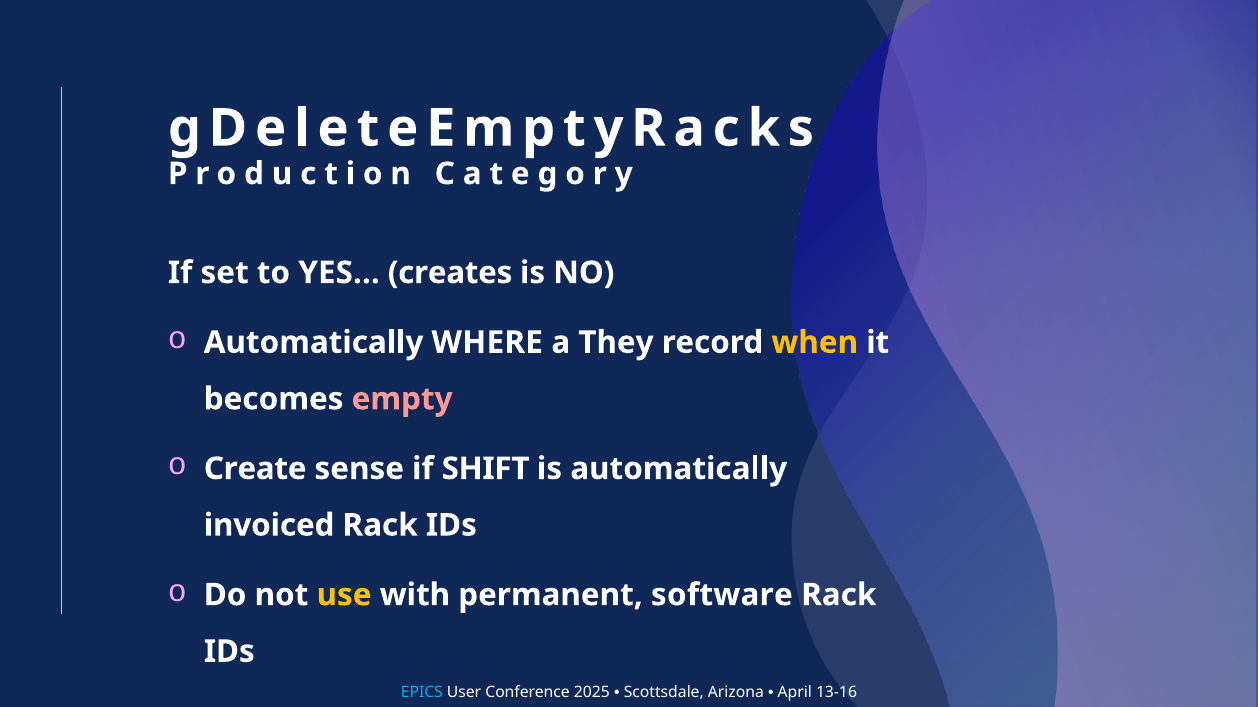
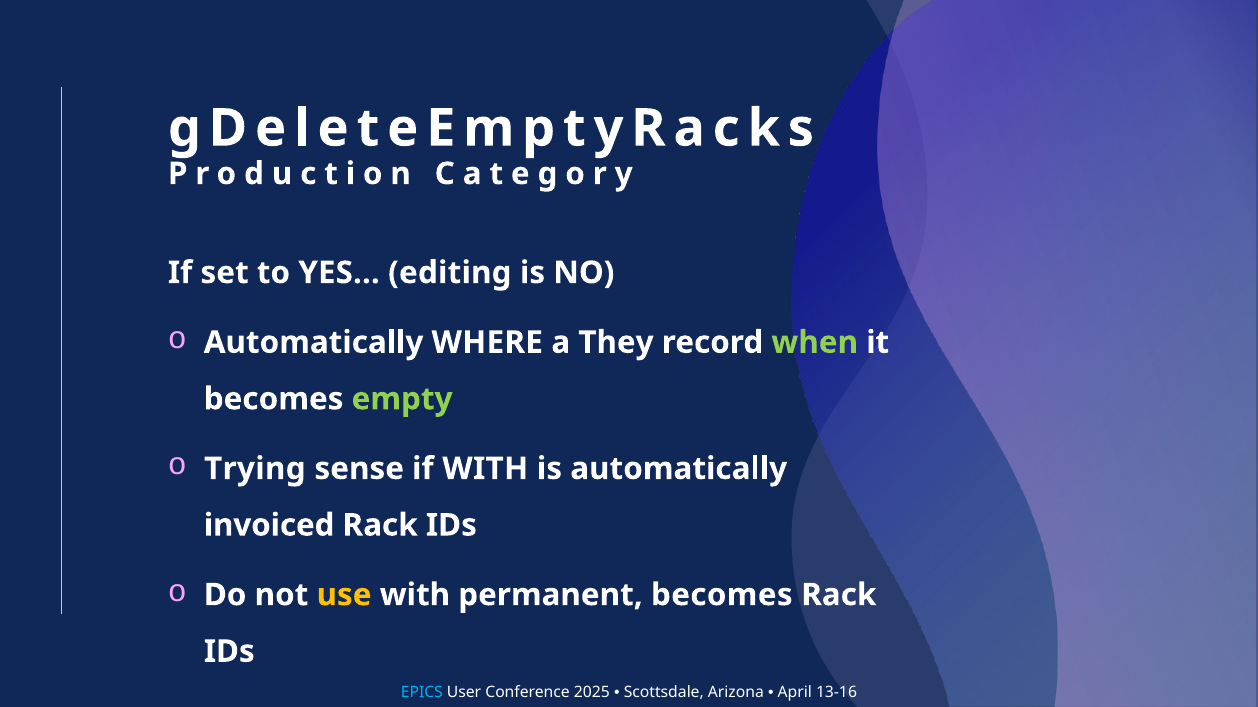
creates: creates -> editing
when colour: yellow -> light green
empty colour: pink -> light green
Create: Create -> Trying
if SHIFT: SHIFT -> WITH
permanent software: software -> becomes
